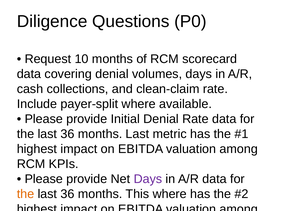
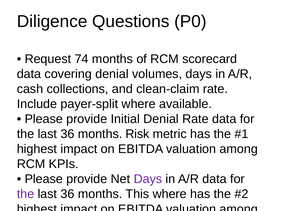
10: 10 -> 74
months Last: Last -> Risk
the at (25, 194) colour: orange -> purple
